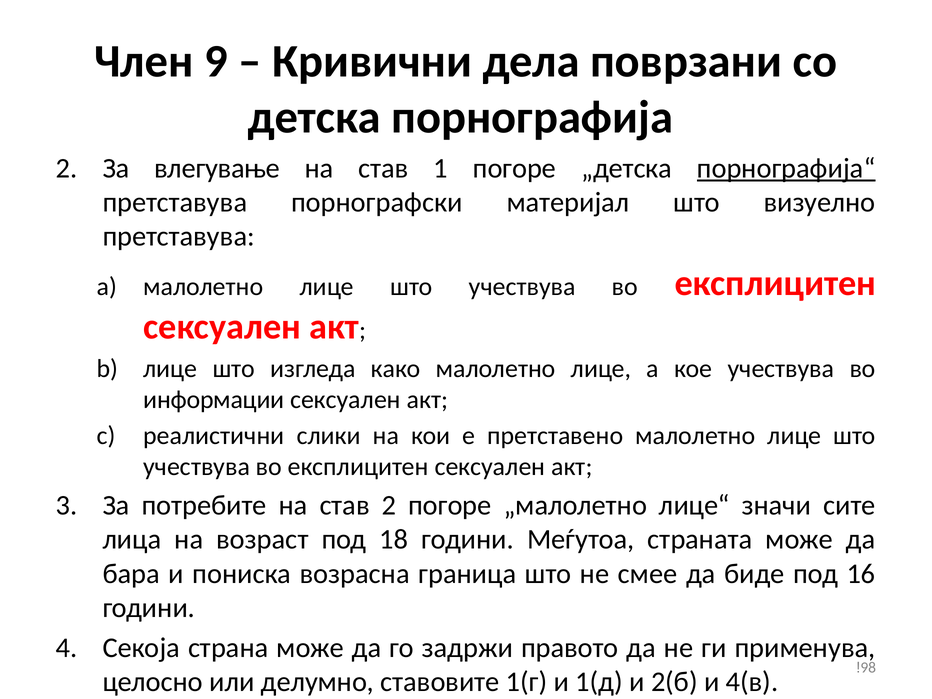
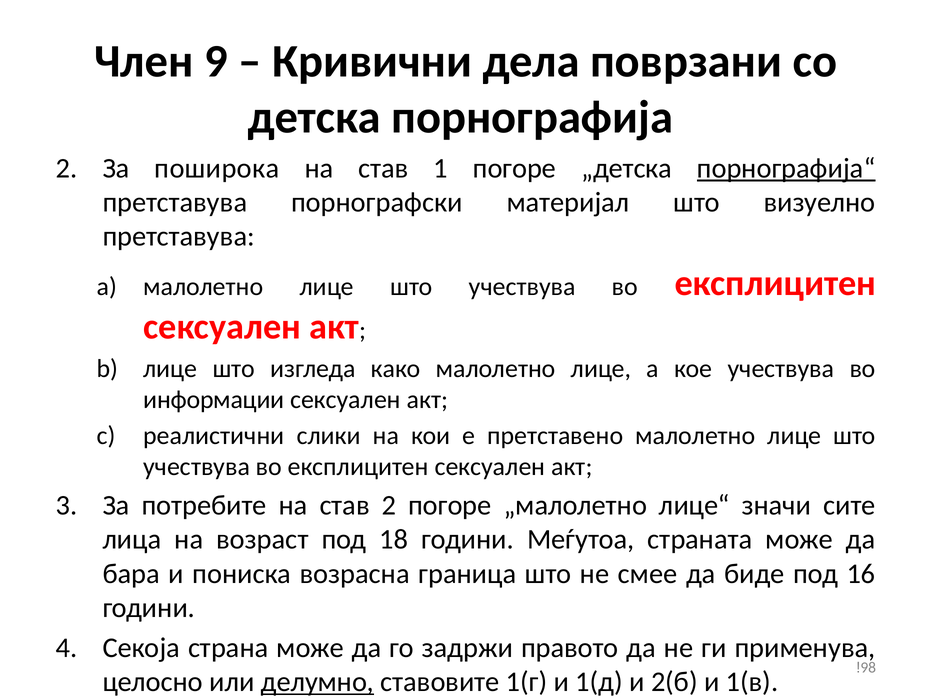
влегување: влегување -> поширока
делумно underline: none -> present
4(в: 4(в -> 1(в
